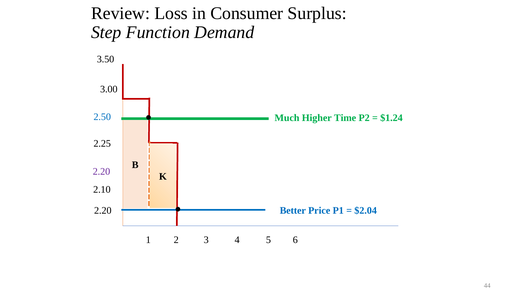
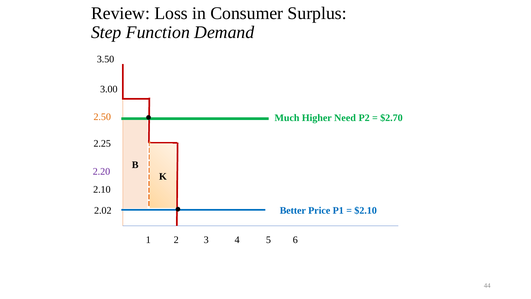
2.50 colour: blue -> orange
Time: Time -> Need
$1.24: $1.24 -> $2.70
2.20 at (103, 210): 2.20 -> 2.02
$2.04: $2.04 -> $2.10
